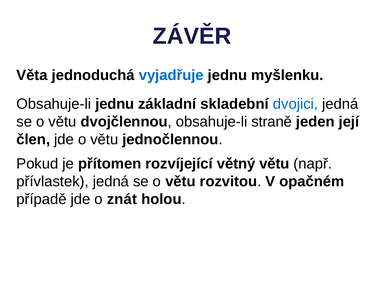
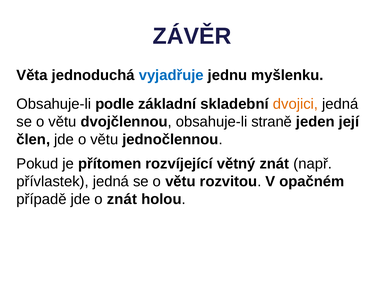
Obsahuje-li jednu: jednu -> podle
dvojici colour: blue -> orange
větný větu: větu -> znát
